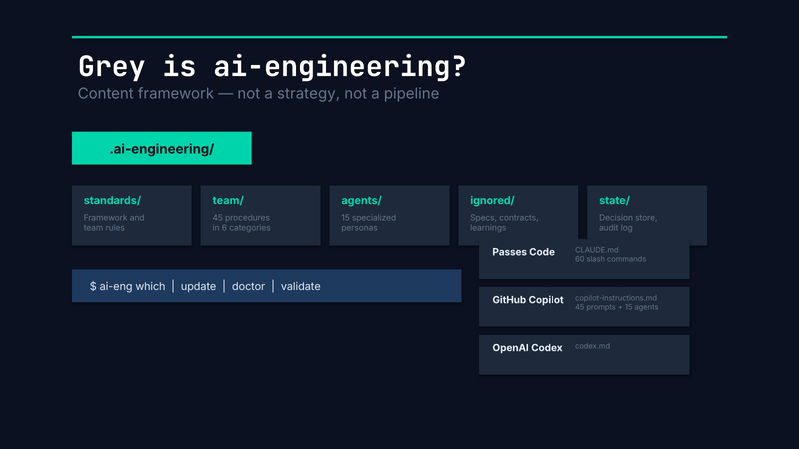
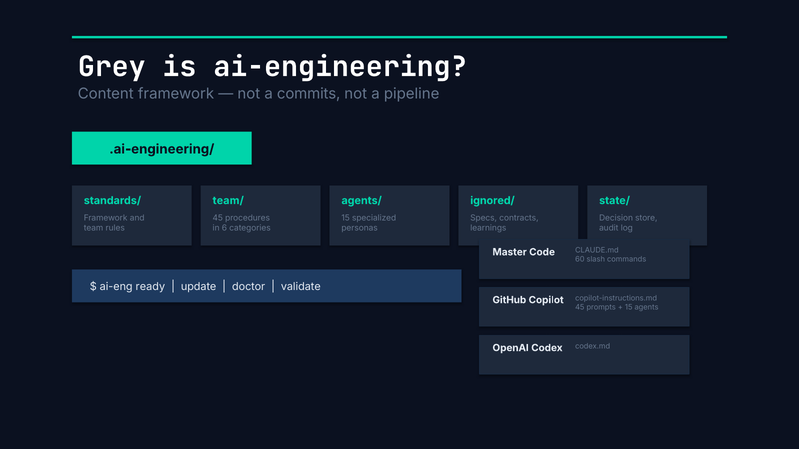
strategy: strategy -> commits
Passes: Passes -> Master
which: which -> ready
